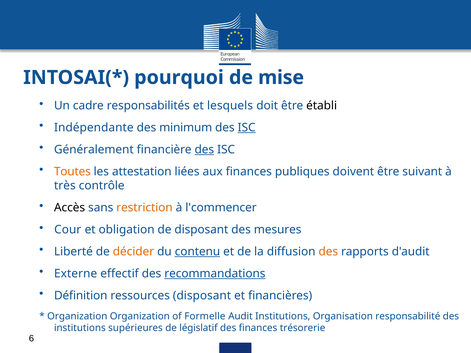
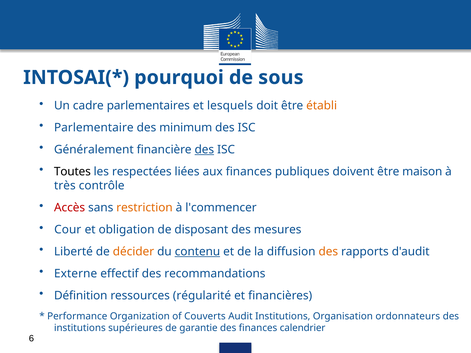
mise: mise -> sous
responsabilités: responsabilités -> parlementaires
établi colour: black -> orange
Indépendante: Indépendante -> Parlementaire
ISC at (247, 128) underline: present -> none
Toutes colour: orange -> black
attestation: attestation -> respectées
suivant: suivant -> maison
Accès colour: black -> red
recommandations underline: present -> none
ressources disposant: disposant -> régularité
Organization at (77, 317): Organization -> Performance
Formelle: Formelle -> Couverts
responsabilité: responsabilité -> ordonnateurs
législatif: législatif -> garantie
trésorerie: trésorerie -> calendrier
